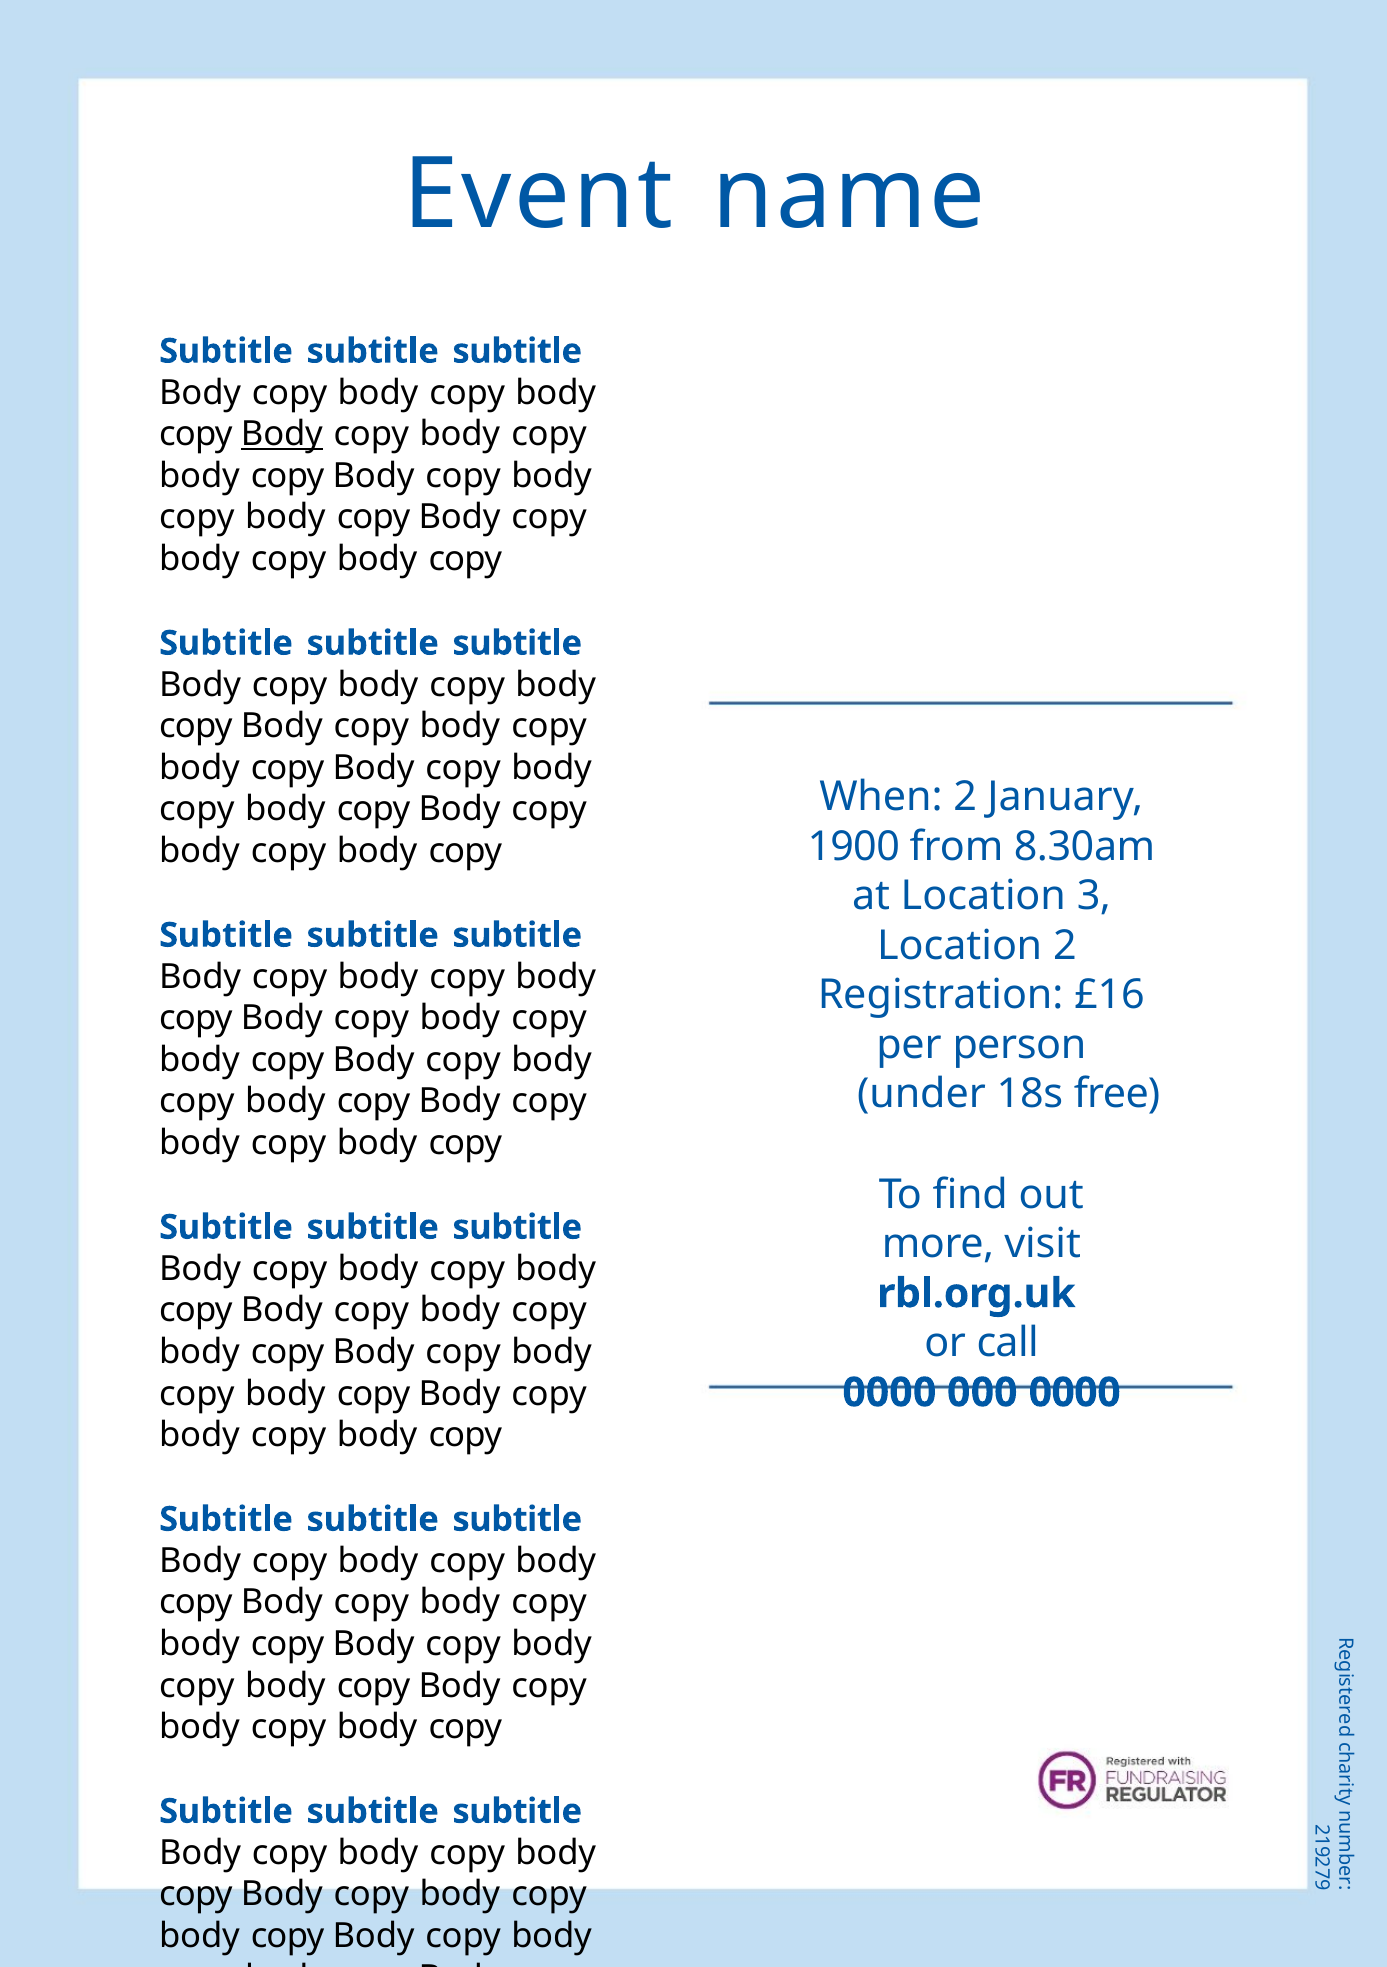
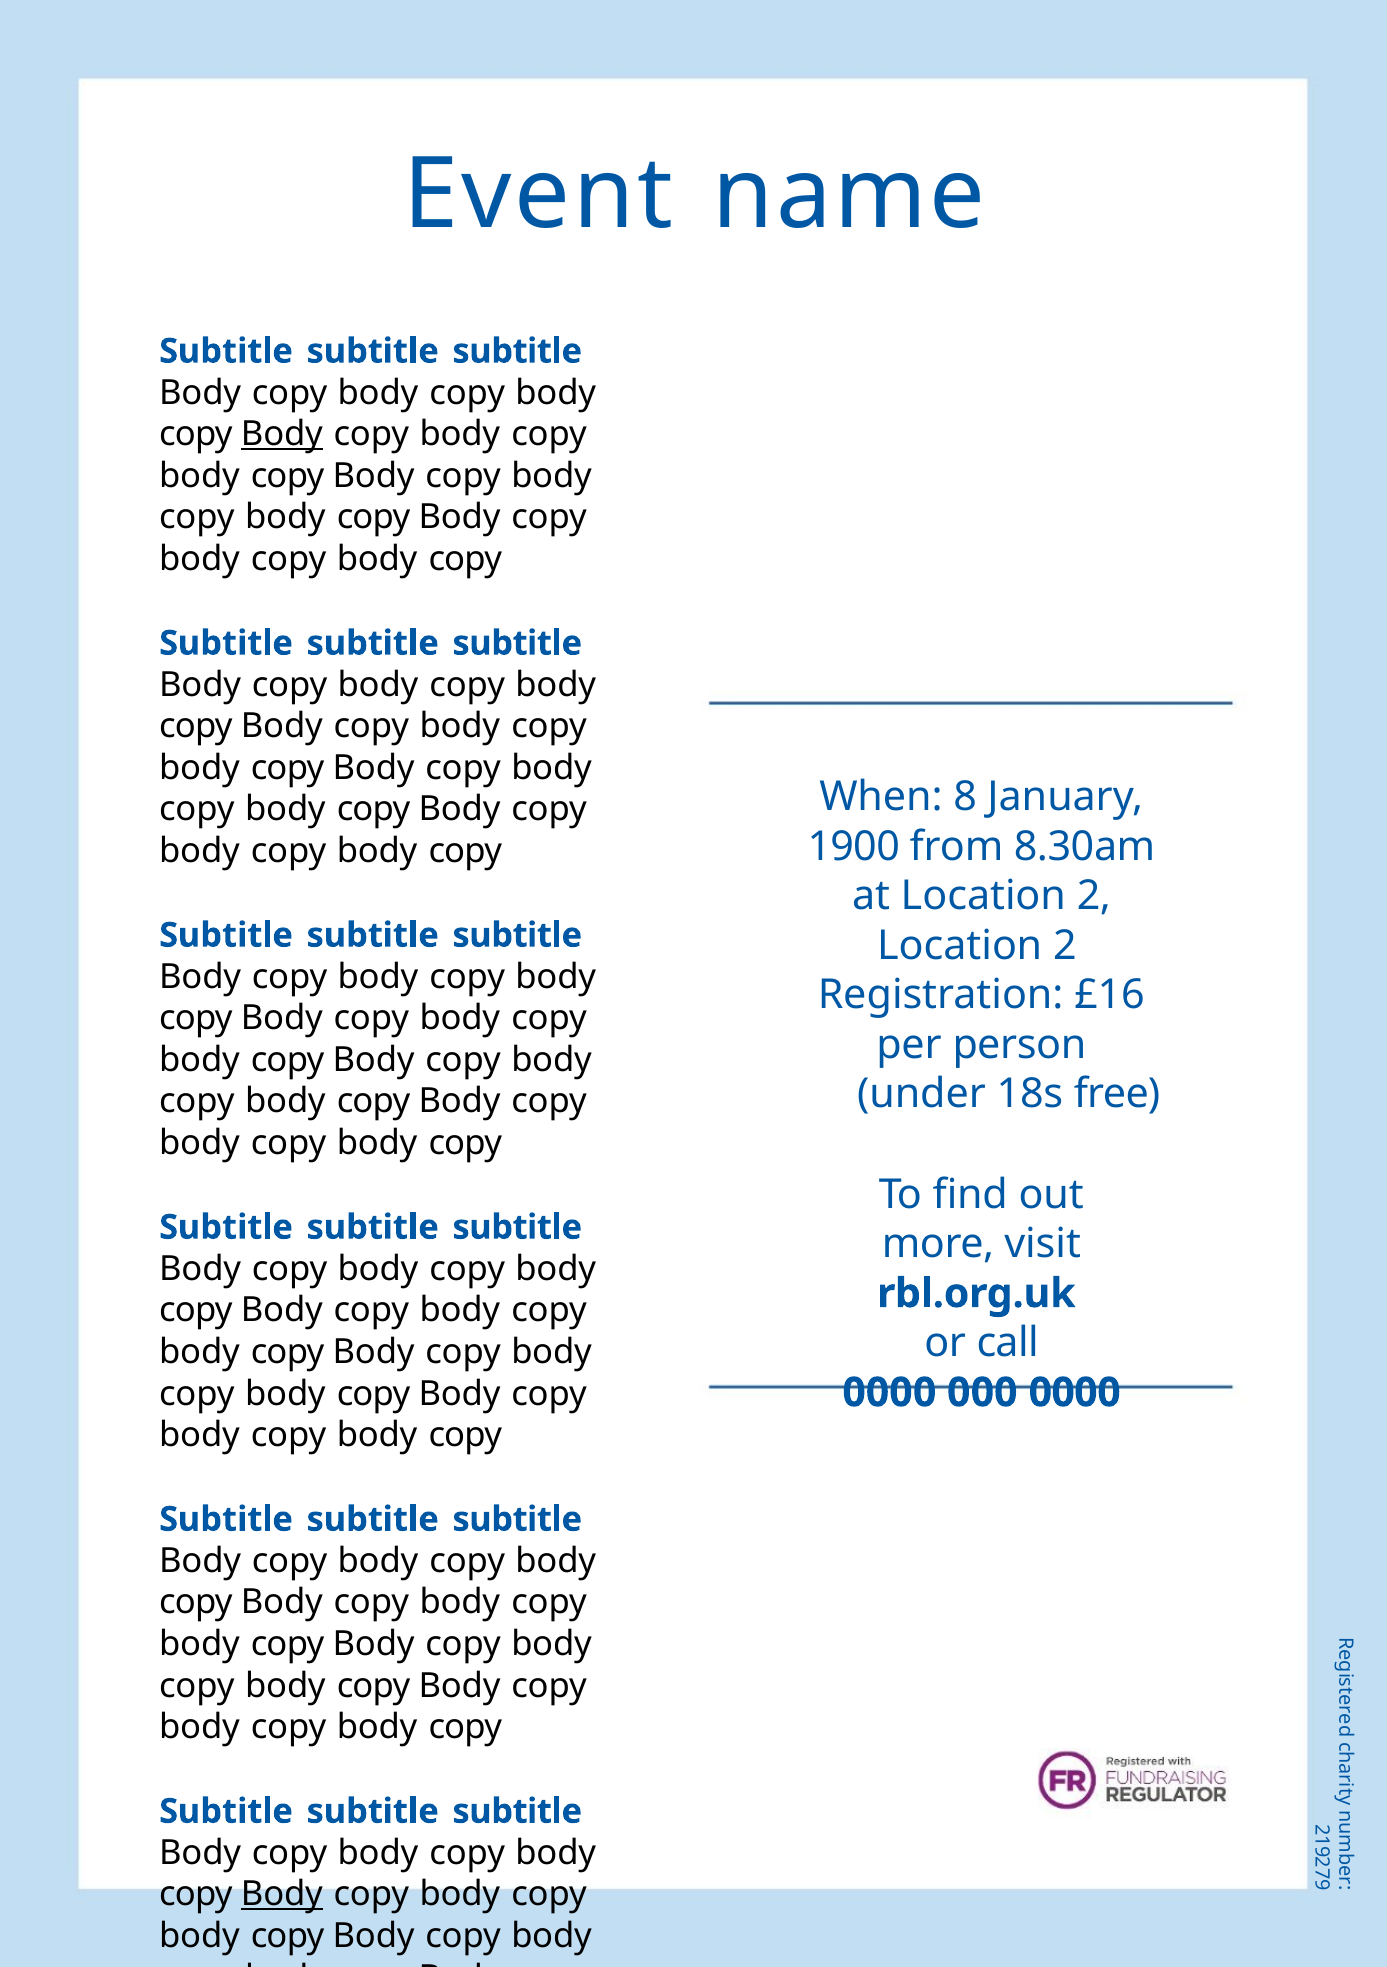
When 2: 2 -> 8
at Location 3: 3 -> 2
Body at (282, 1894) underline: none -> present
